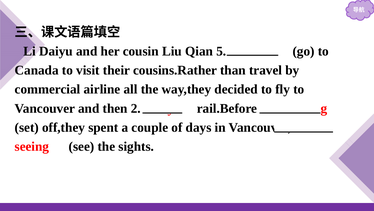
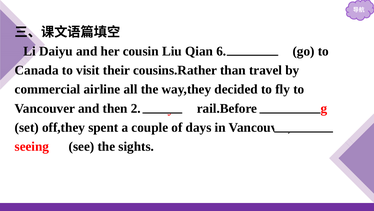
5: 5 -> 6
